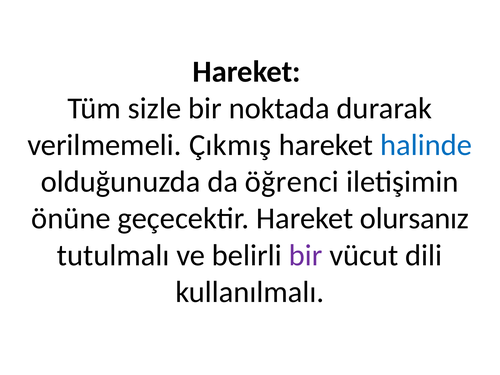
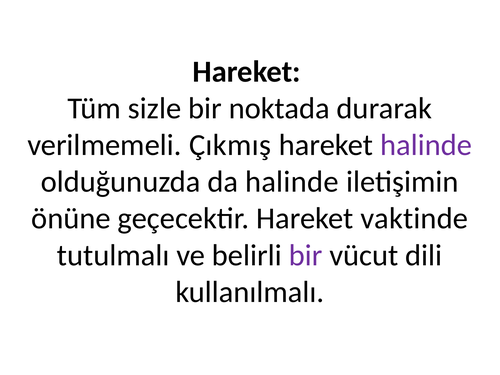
halinde at (426, 145) colour: blue -> purple
da öğrenci: öğrenci -> halinde
olursanız: olursanız -> vaktinde
